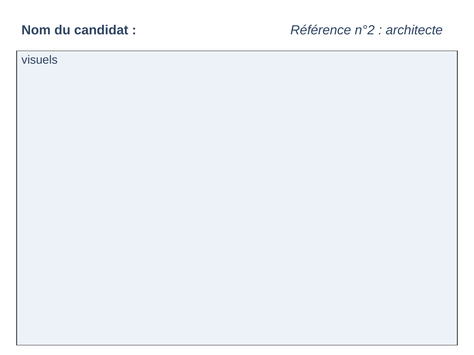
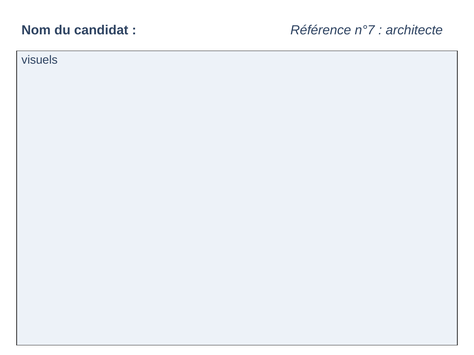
n°2: n°2 -> n°7
